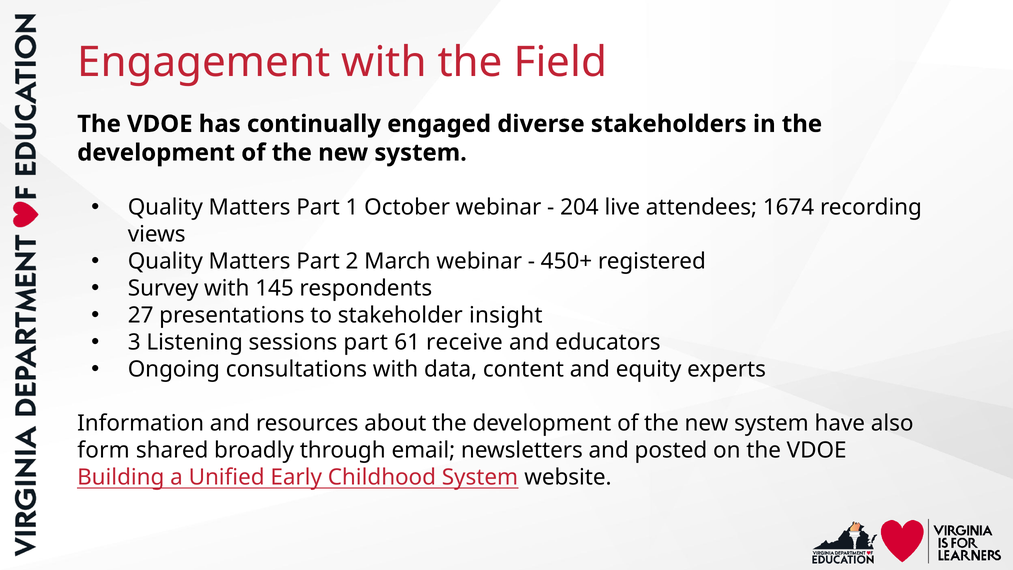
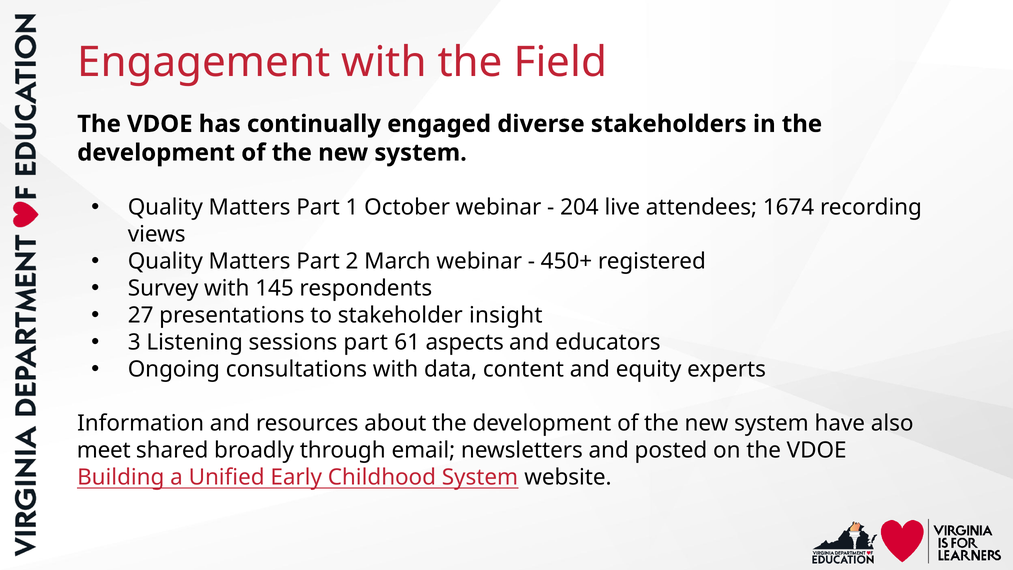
receive: receive -> aspects
form: form -> meet
